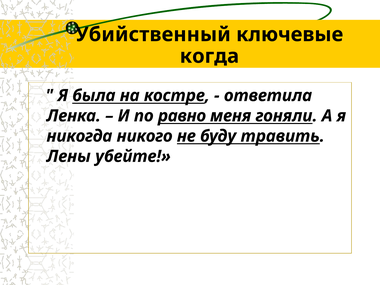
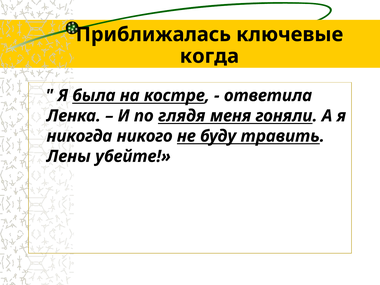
Убийственный: Убийственный -> Приближалась
равно: равно -> глядя
